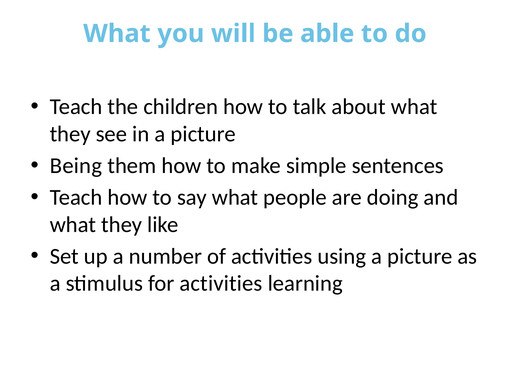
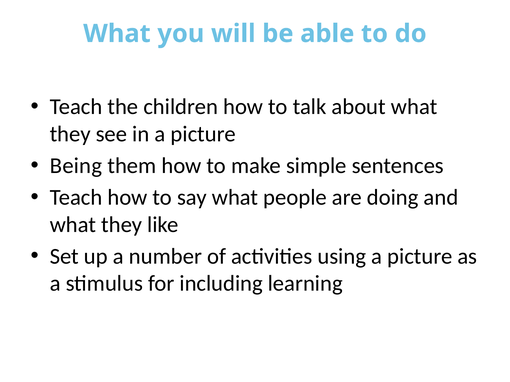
for activities: activities -> including
